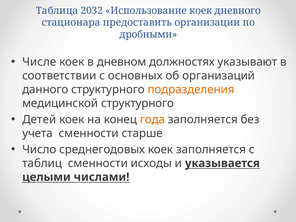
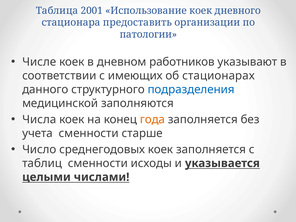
2032: 2032 -> 2001
дробными: дробными -> патологии
должностях: должностях -> работников
основных: основных -> имеющих
организаций: организаций -> стационарах
подразделения colour: orange -> blue
медицинской структурного: структурного -> заполняются
Детей: Детей -> Числа
